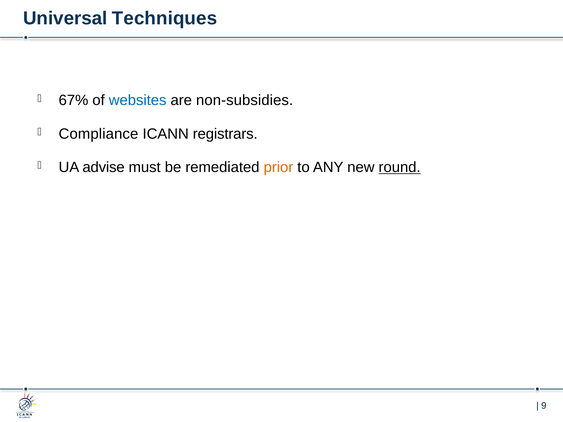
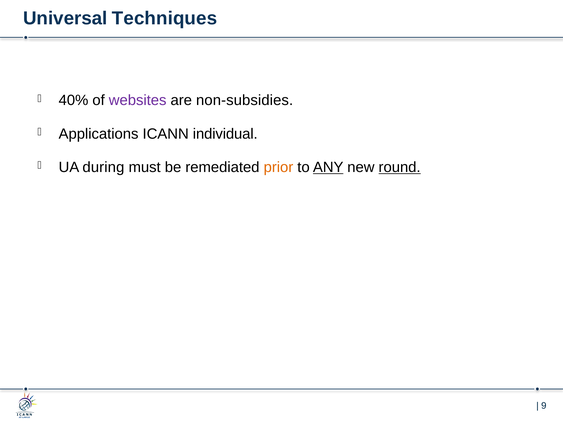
67%: 67% -> 40%
websites colour: blue -> purple
Compliance: Compliance -> Applications
registrars: registrars -> individual
advise: advise -> during
ANY underline: none -> present
